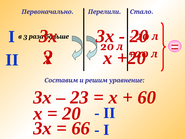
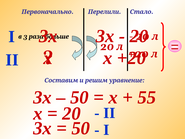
23 at (79, 97): 23 -> 50
60: 60 -> 55
66 at (81, 128): 66 -> 50
